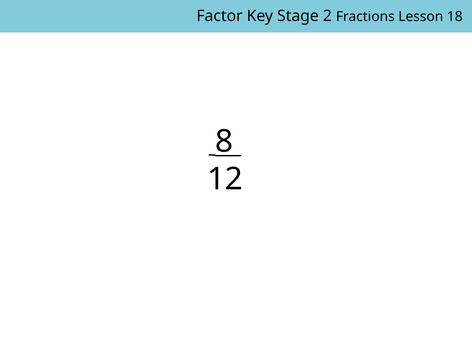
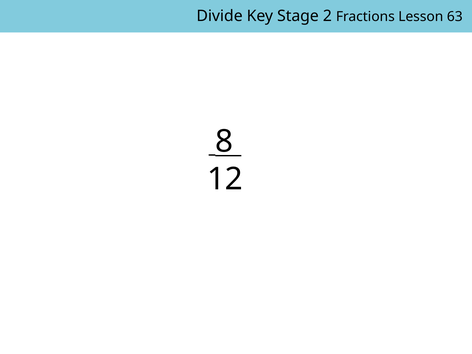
Factor: Factor -> Divide
18: 18 -> 63
